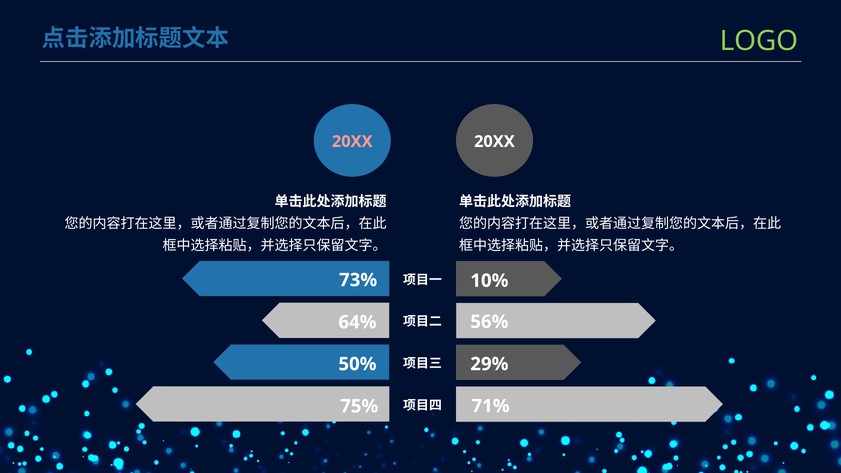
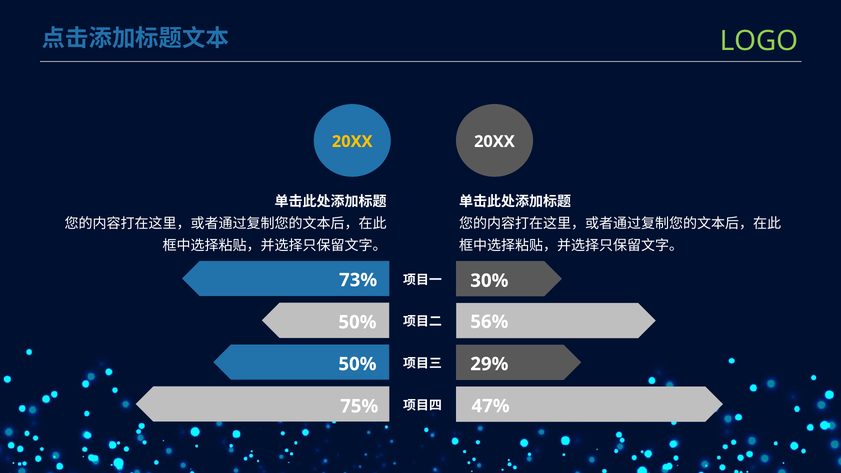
20XX at (352, 142) colour: pink -> yellow
10%: 10% -> 30%
64% at (357, 322): 64% -> 50%
71%: 71% -> 47%
